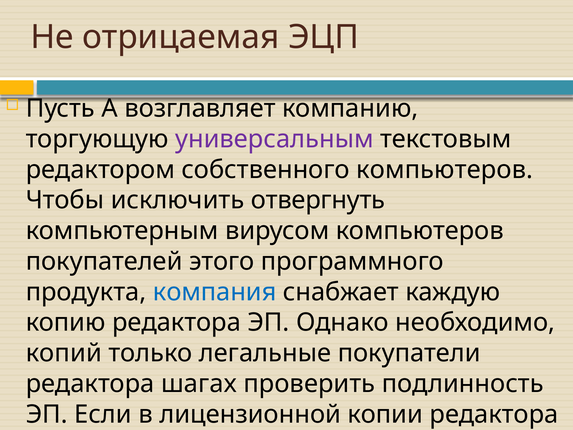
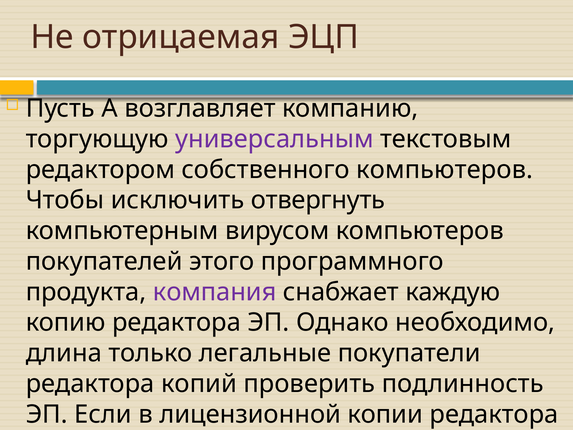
компания at (215, 292) colour: blue -> purple
копий: копий -> длина
шагах: шагах -> копий
